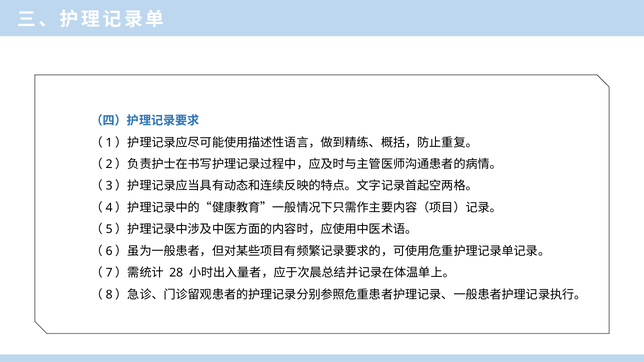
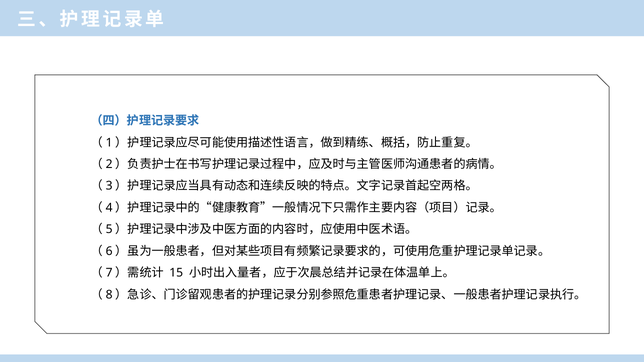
28: 28 -> 15
